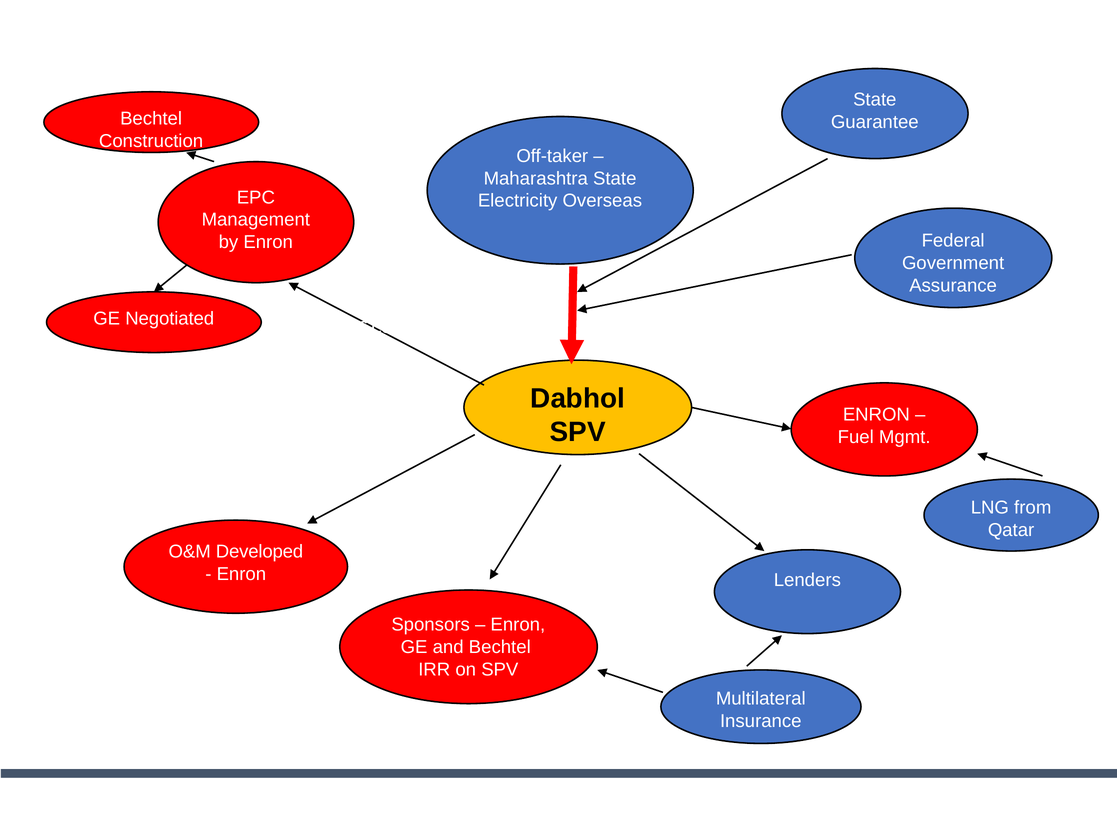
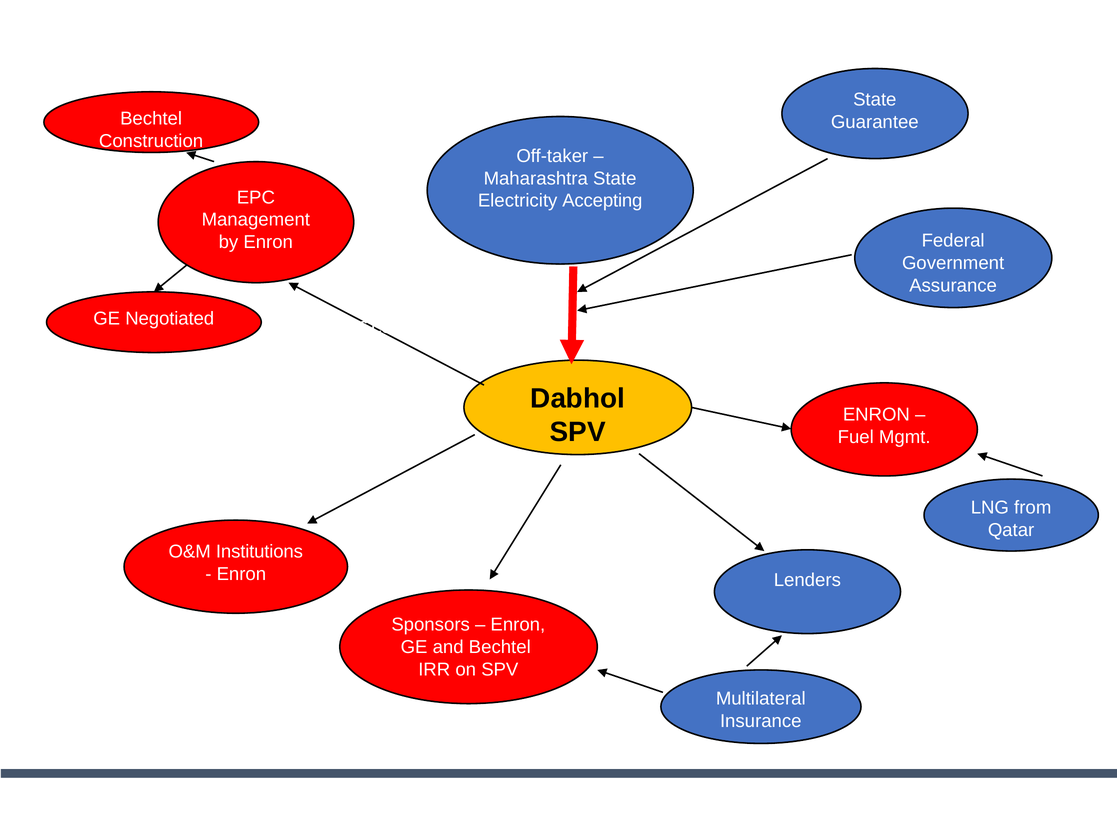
Overseas: Overseas -> Accepting
Developed: Developed -> Institutions
